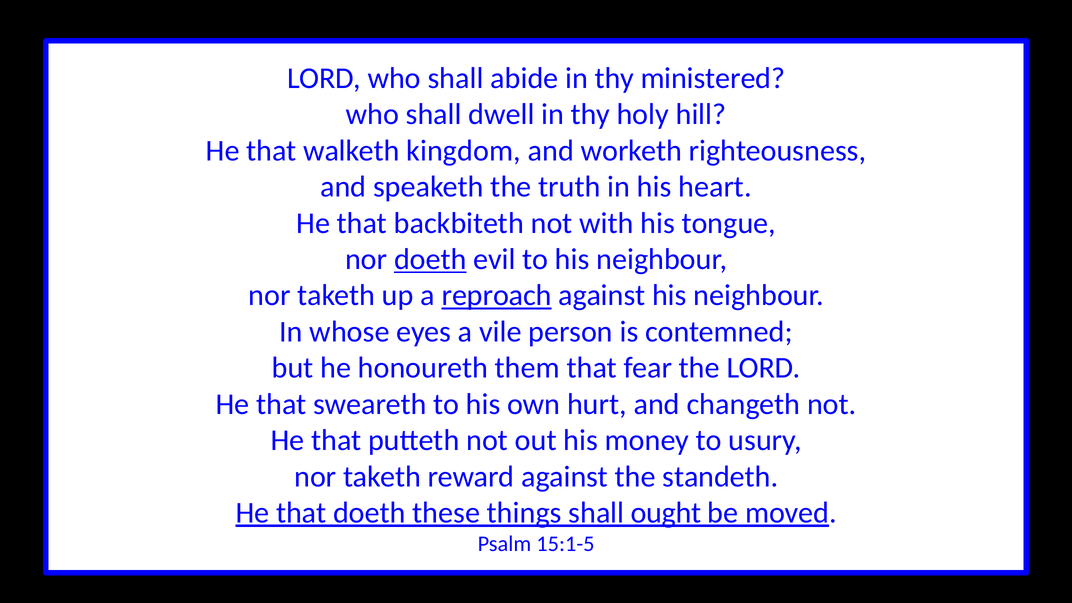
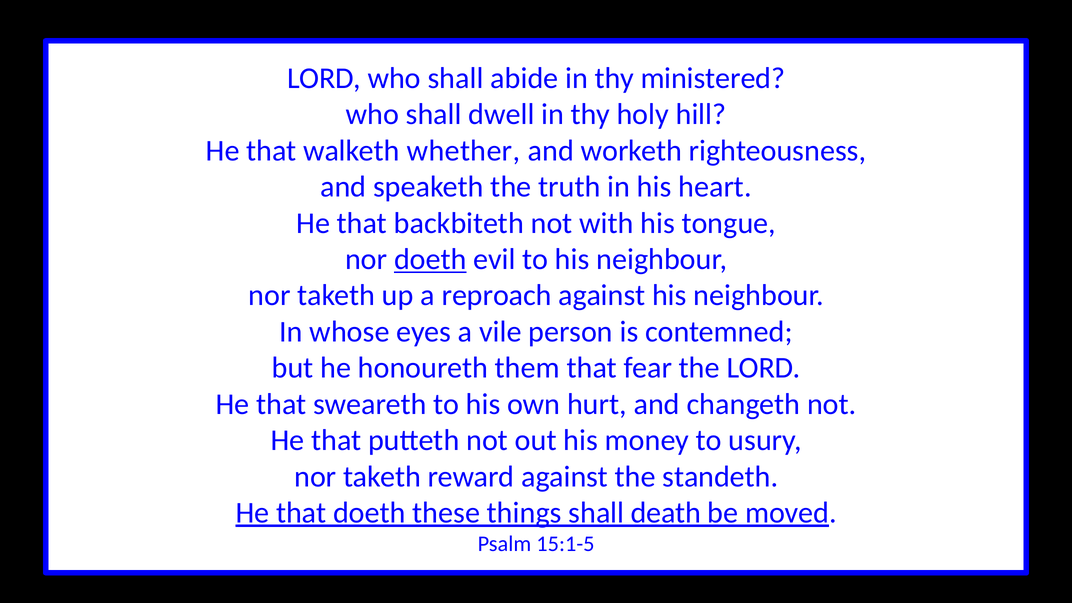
kingdom: kingdom -> whether
reproach underline: present -> none
ought: ought -> death
